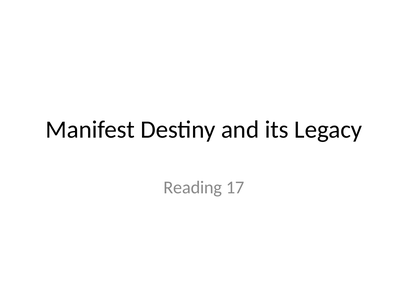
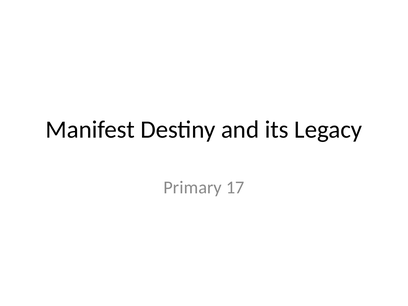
Reading: Reading -> Primary
